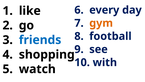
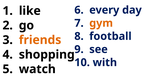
friends colour: blue -> orange
